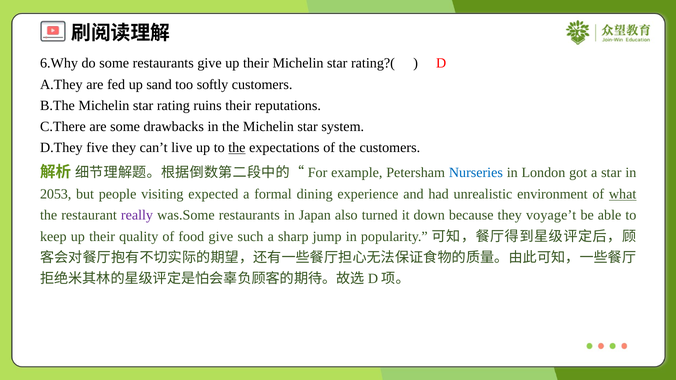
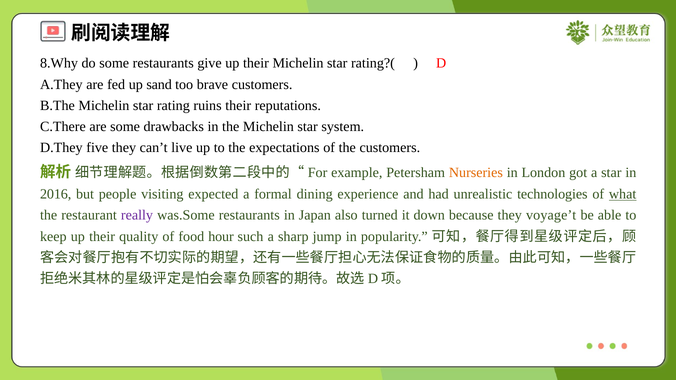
6.Why: 6.Why -> 8.Why
softly: softly -> brave
the at (237, 148) underline: present -> none
Nurseries colour: blue -> orange
2053: 2053 -> 2016
environment: environment -> technologies
food give: give -> hour
